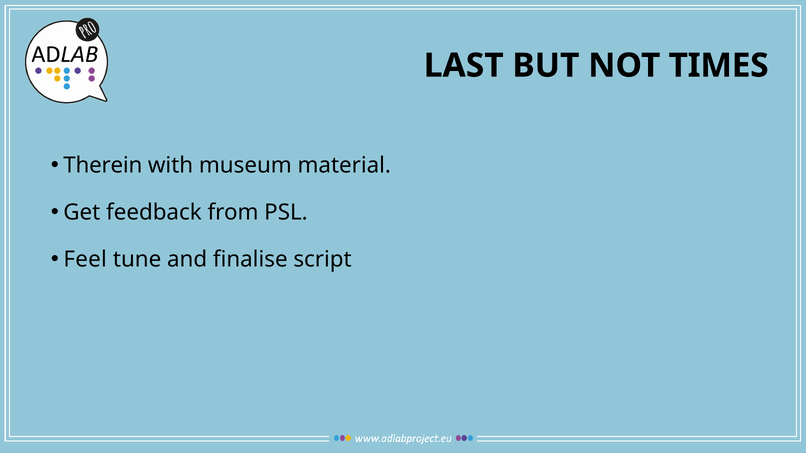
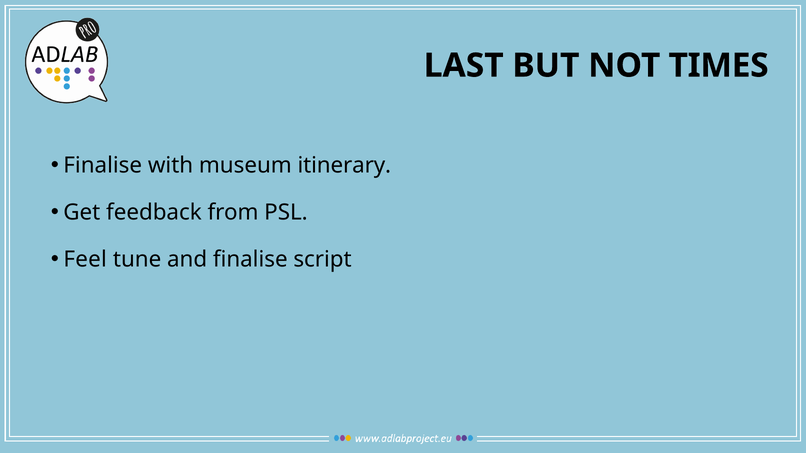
Therein at (103, 166): Therein -> Finalise
material: material -> itinerary
